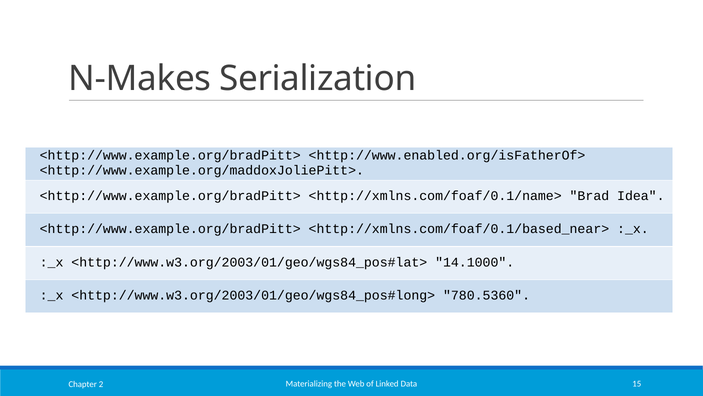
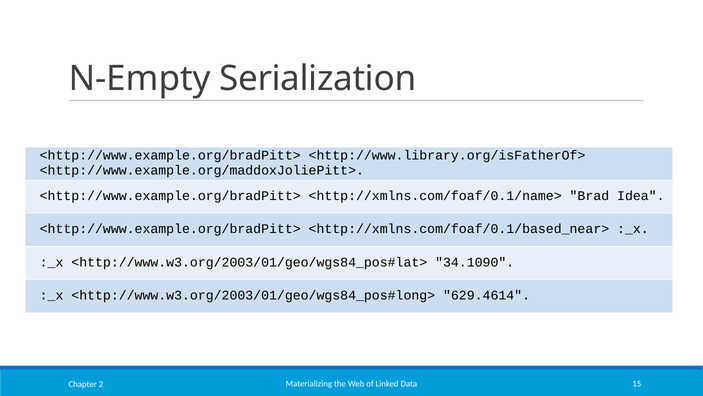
N-Makes: N-Makes -> N-Empty
<http://www.enabled.org/isFatherOf>: <http://www.enabled.org/isFatherOf> -> <http://www.library.org/isFatherOf>
14.1000: 14.1000 -> 34.1090
780.5360: 780.5360 -> 629.4614
